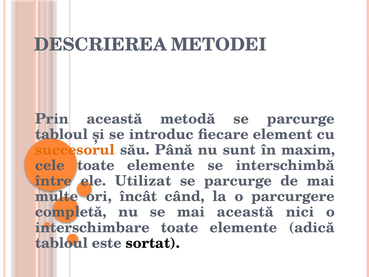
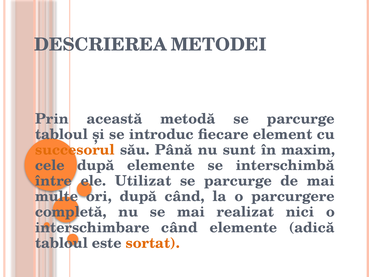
cele toate: toate -> după
ori încât: încât -> după
mai această: această -> realizat
interschimbare toate: toate -> când
sortat colour: black -> orange
